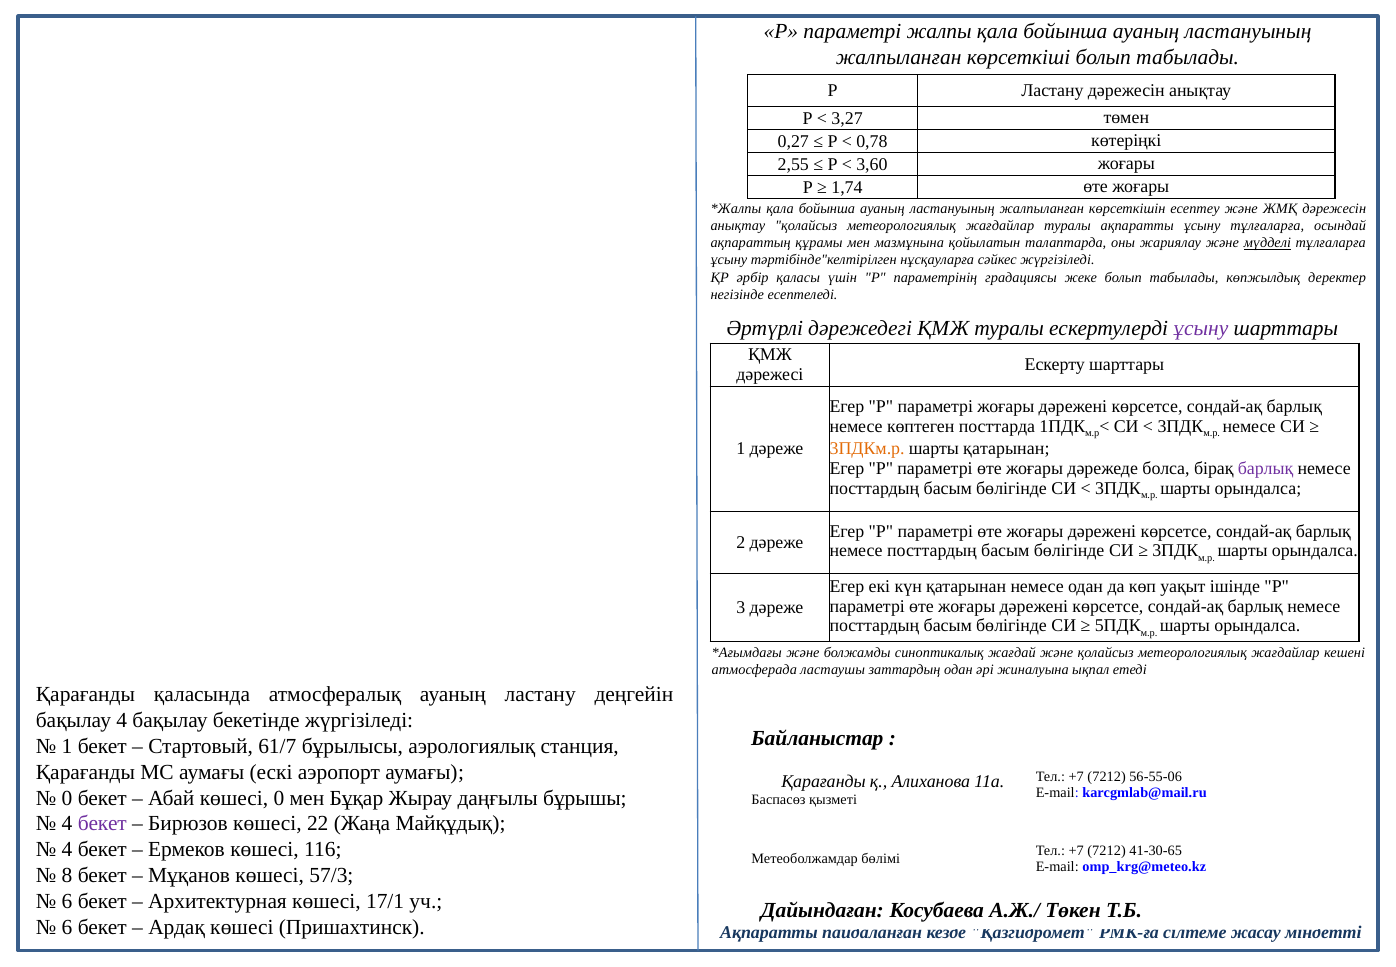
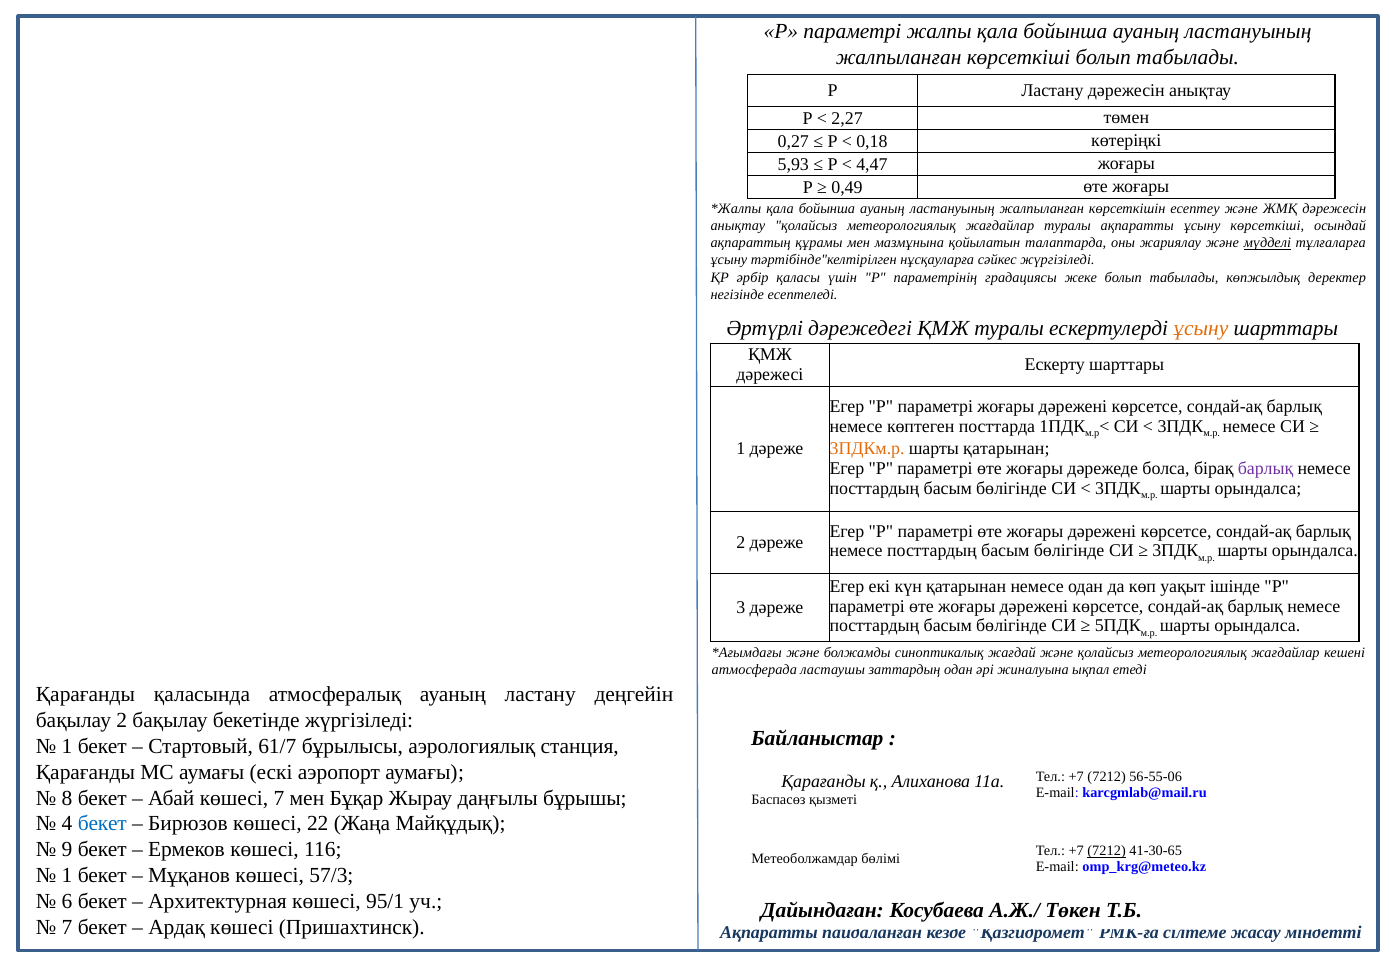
3,27: 3,27 -> 2,27
0,78: 0,78 -> 0,18
2,55: 2,55 -> 5,93
3,60: 3,60 -> 4,47
1,74: 1,74 -> 0,49
ұсыну тұлғаларға: тұлғаларға -> көрсеткіші
ұсыну at (1201, 328) colour: purple -> orange
бақылау 4: 4 -> 2
0 at (67, 798): 0 -> 8
көшесі 0: 0 -> 7
бекет at (102, 823) colour: purple -> blue
4 at (67, 849): 4 -> 9
7212 at (1107, 850) underline: none -> present
8 at (67, 875): 8 -> 1
17/1: 17/1 -> 95/1
6 at (67, 926): 6 -> 7
